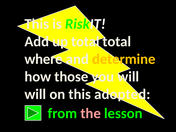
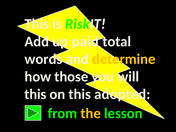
up total: total -> paid
where: where -> words
will at (35, 94): will -> this
the colour: pink -> yellow
